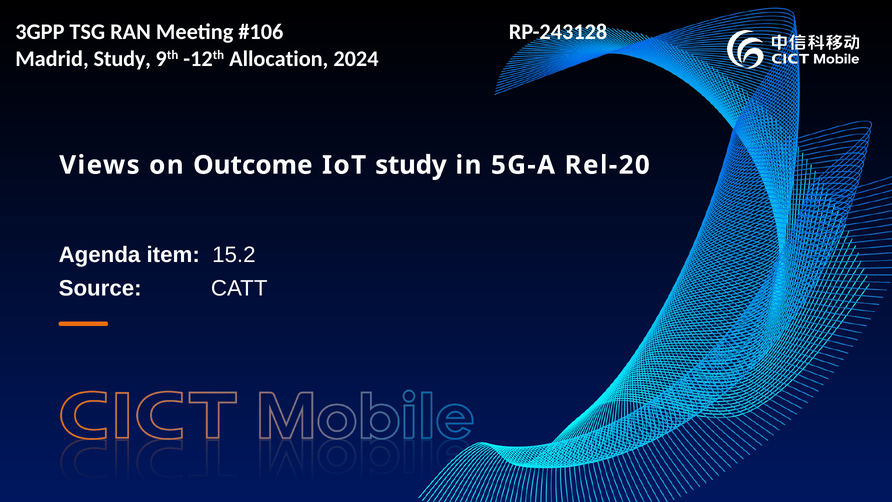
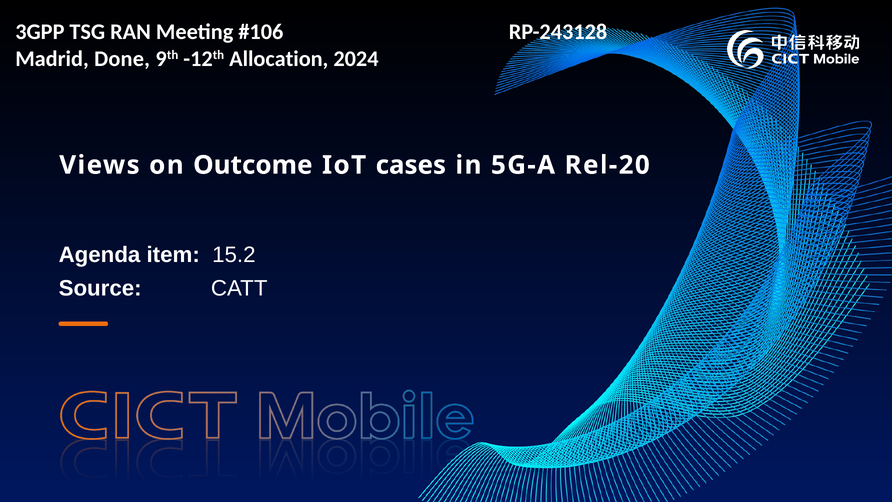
Madrid Study: Study -> Done
IoT study: study -> cases
